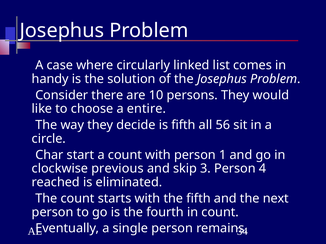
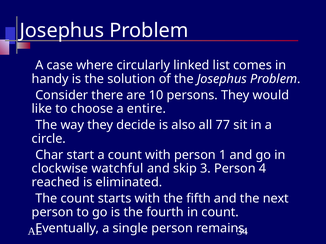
is fifth: fifth -> also
56: 56 -> 77
previous: previous -> watchful
